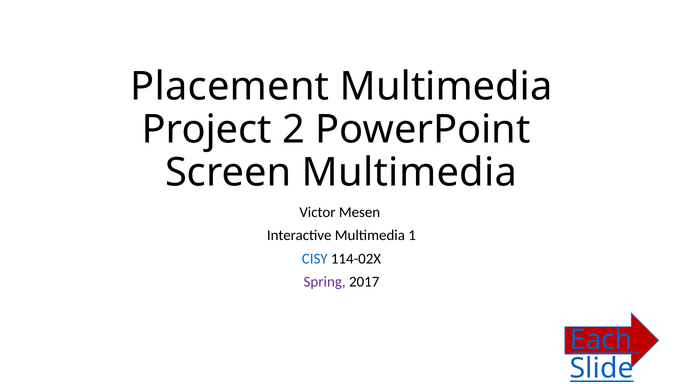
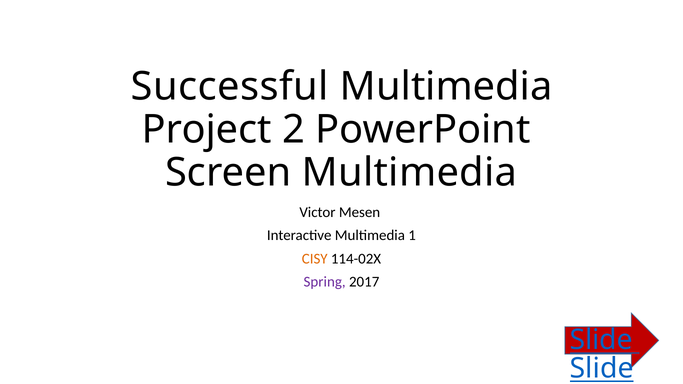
Placement: Placement -> Successful
CISY colour: blue -> orange
Each at (601, 340): Each -> Slide
